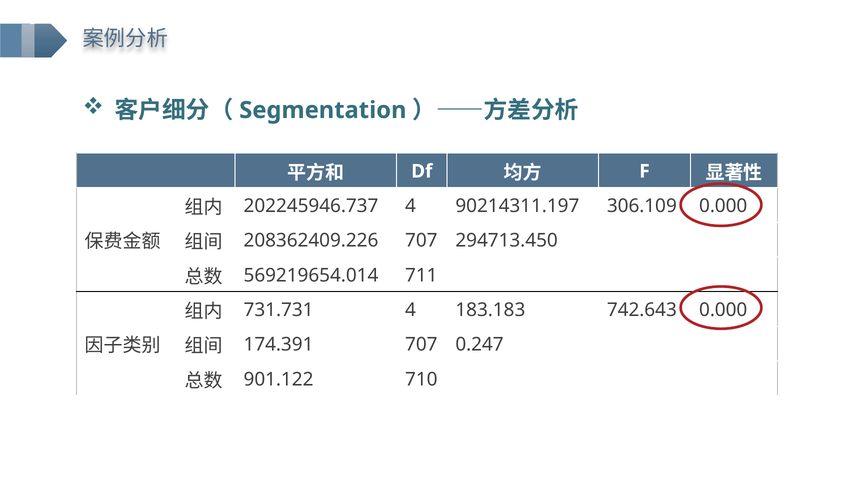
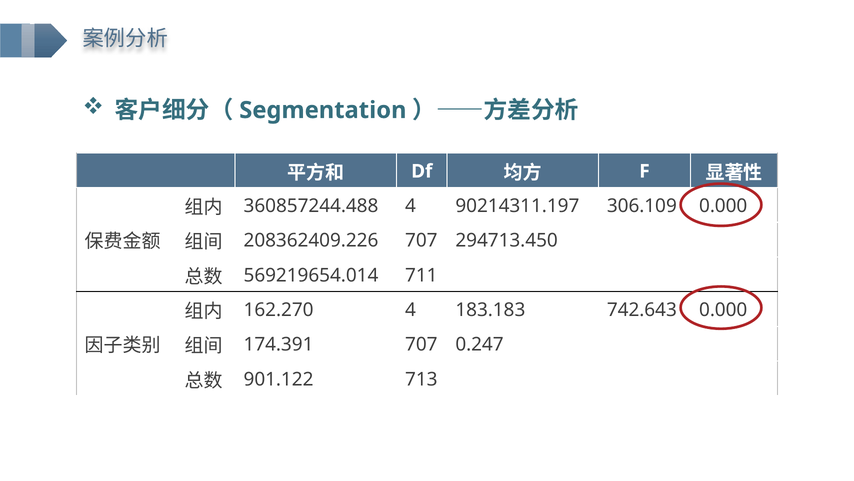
202245946.737: 202245946.737 -> 360857244.488
731.731: 731.731 -> 162.270
710: 710 -> 713
